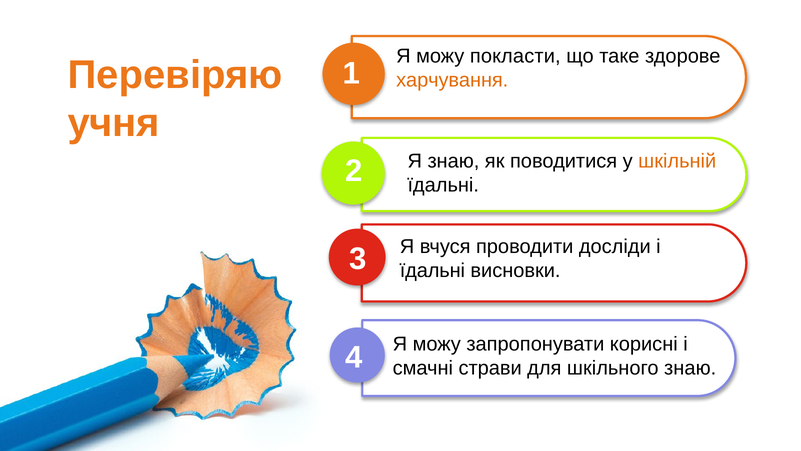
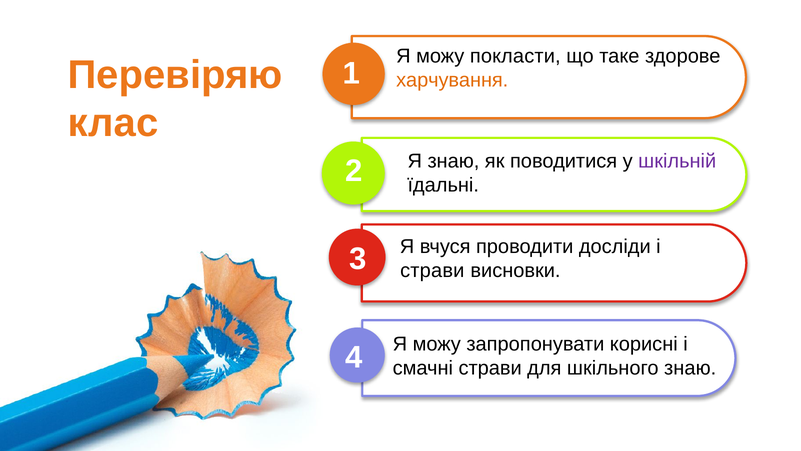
учня: учня -> клас
шкільній colour: orange -> purple
їдальні at (432, 271): їдальні -> страви
